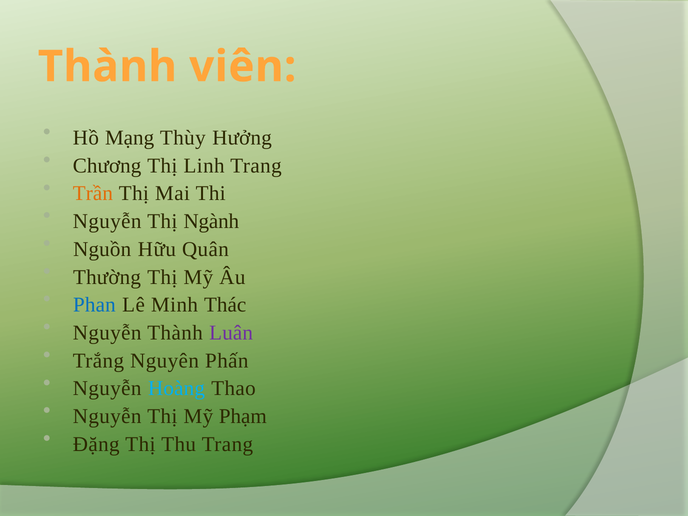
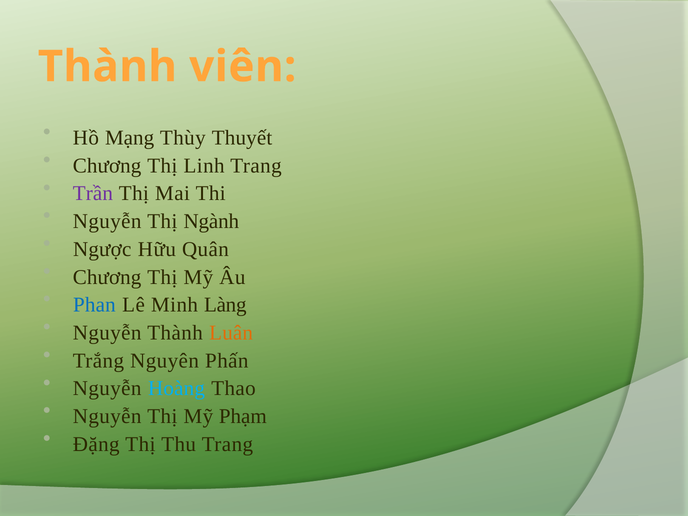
Hưởng: Hưởng -> Thuyết
Trần colour: orange -> purple
Nguồn: Nguồn -> Ngược
Thường at (107, 277): Thường -> Chương
Thác: Thác -> Làng
Luân colour: purple -> orange
